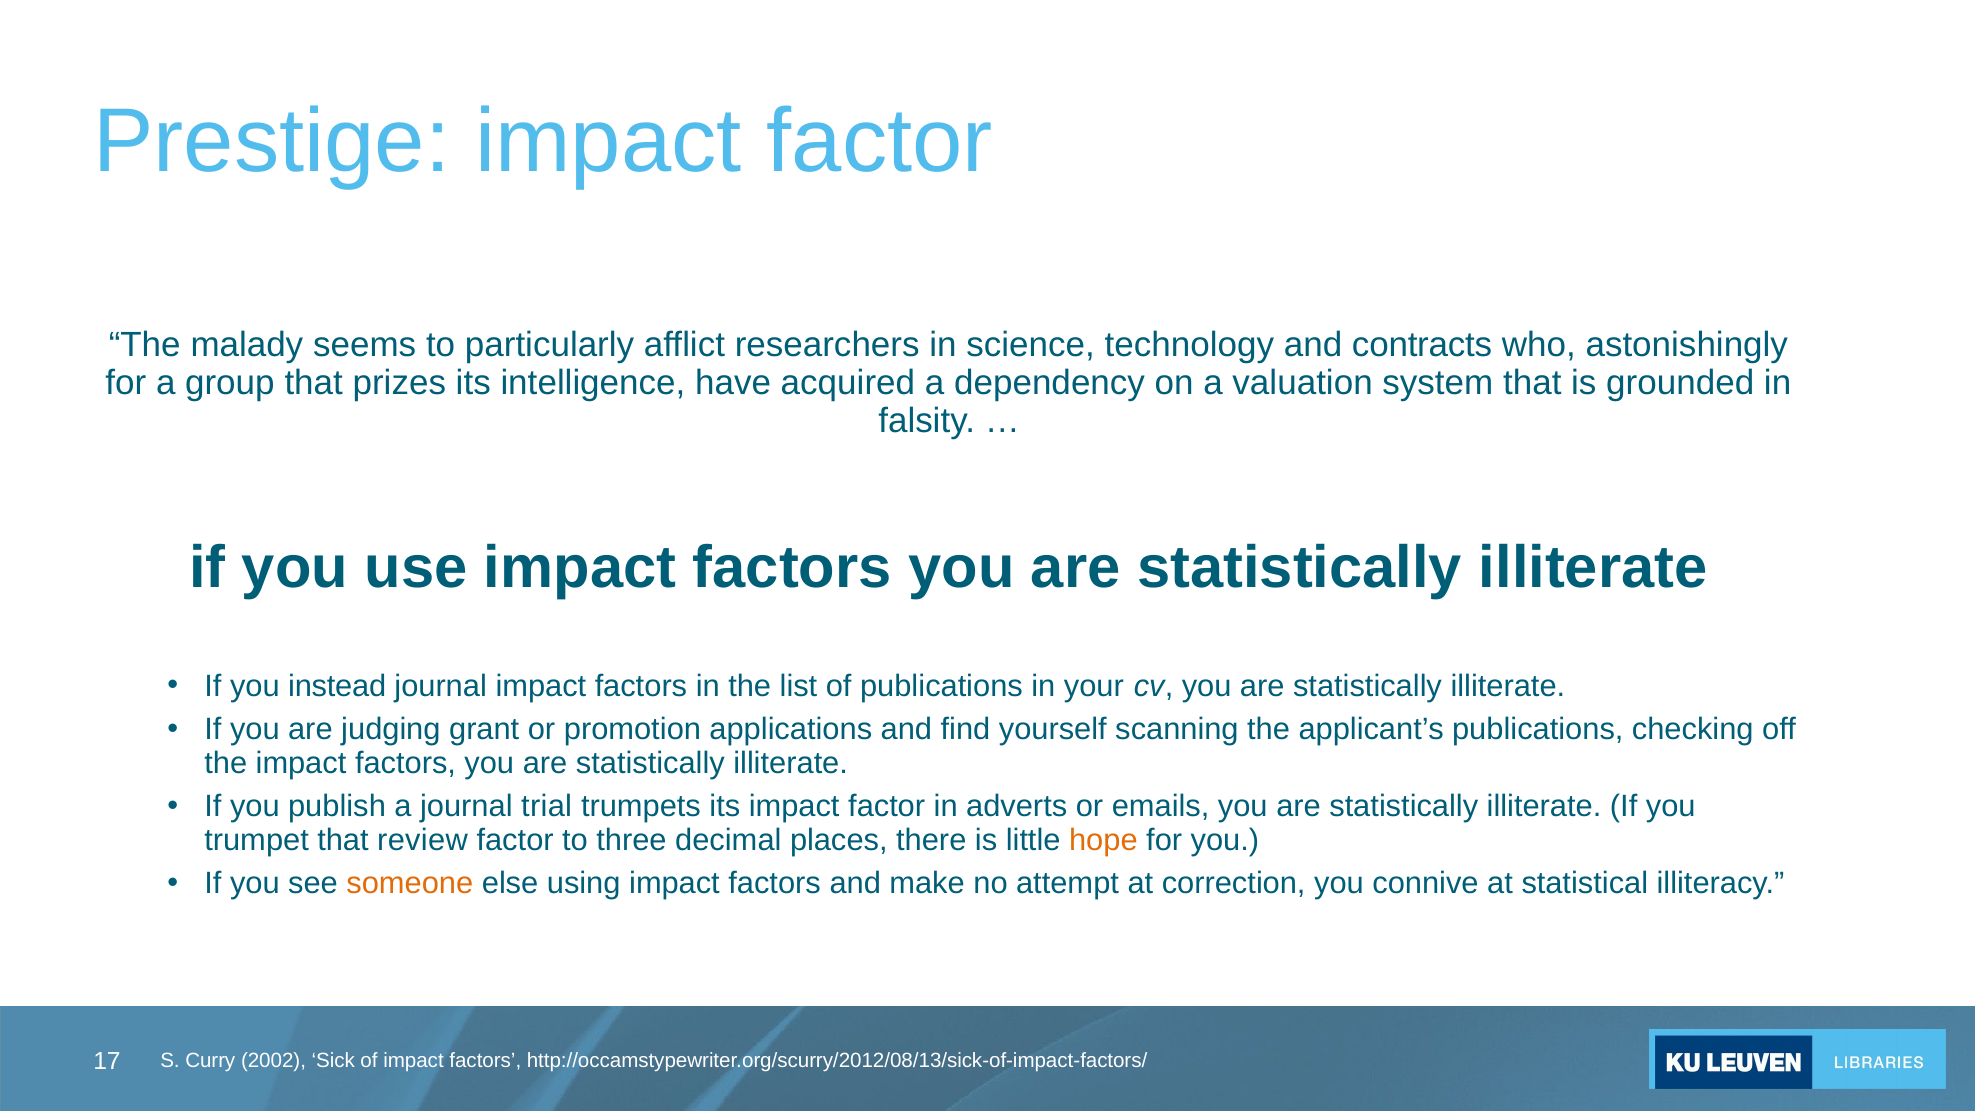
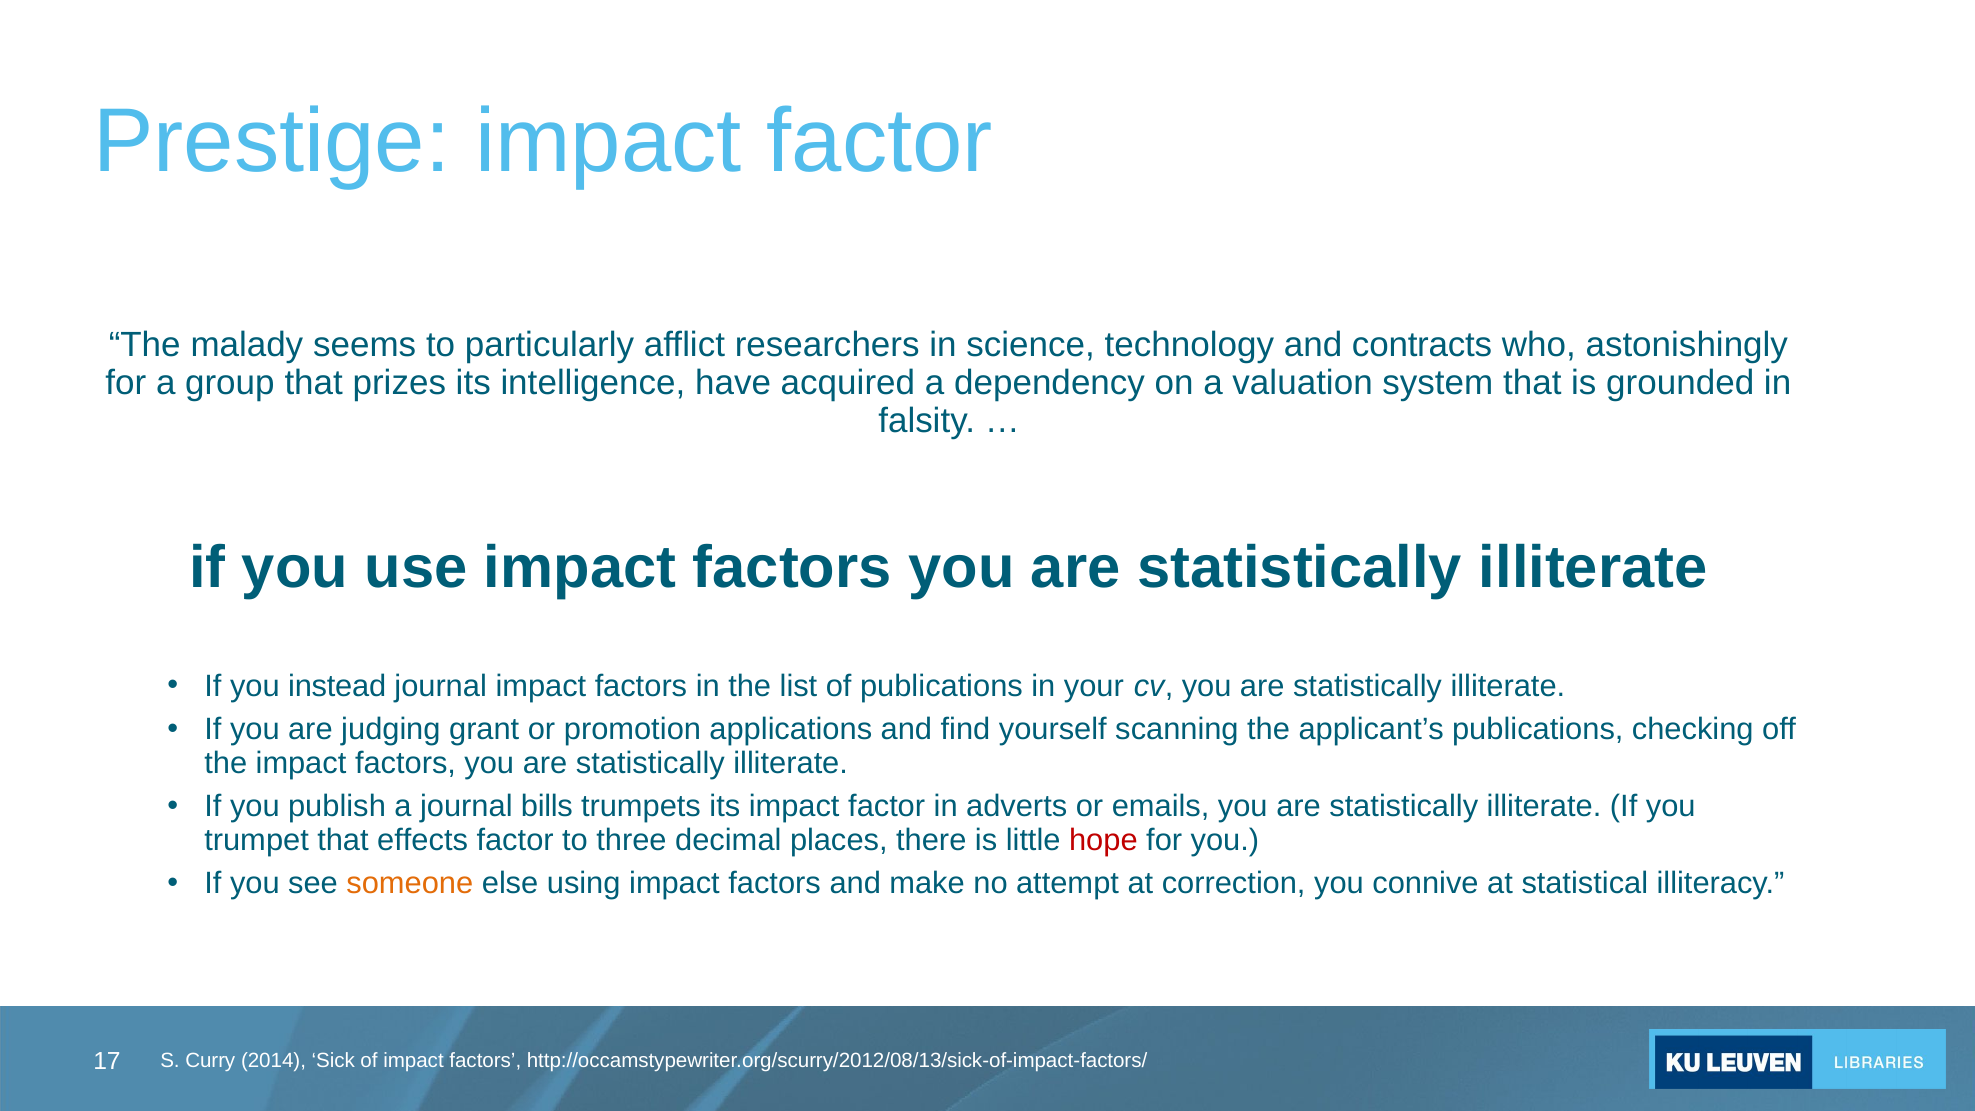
trial: trial -> bills
review: review -> effects
hope colour: orange -> red
2002: 2002 -> 2014
